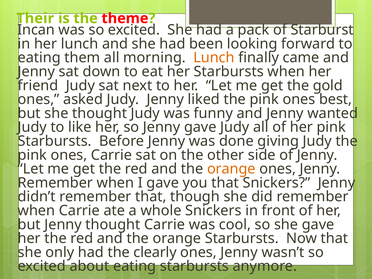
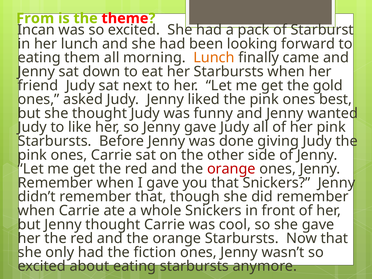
Their: Their -> From
orange at (231, 169) colour: orange -> red
clearly: clearly -> fiction
